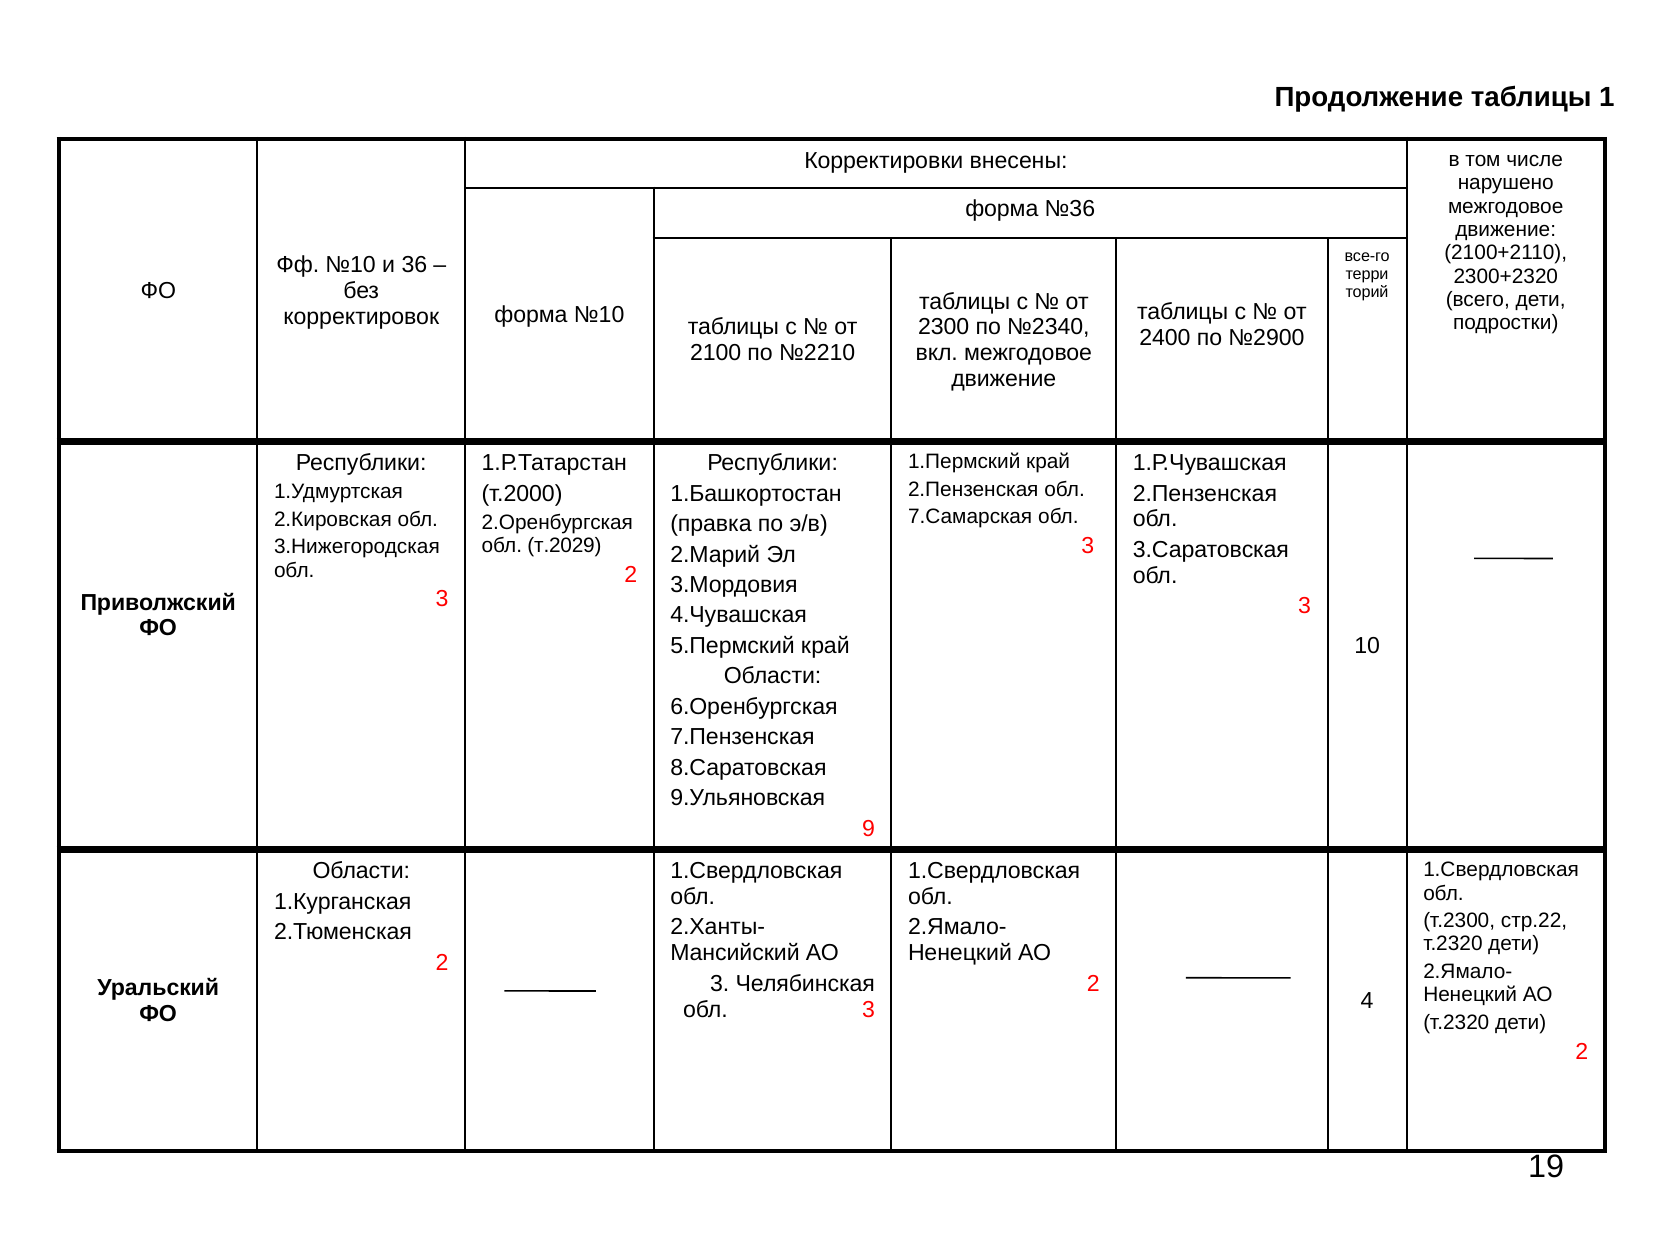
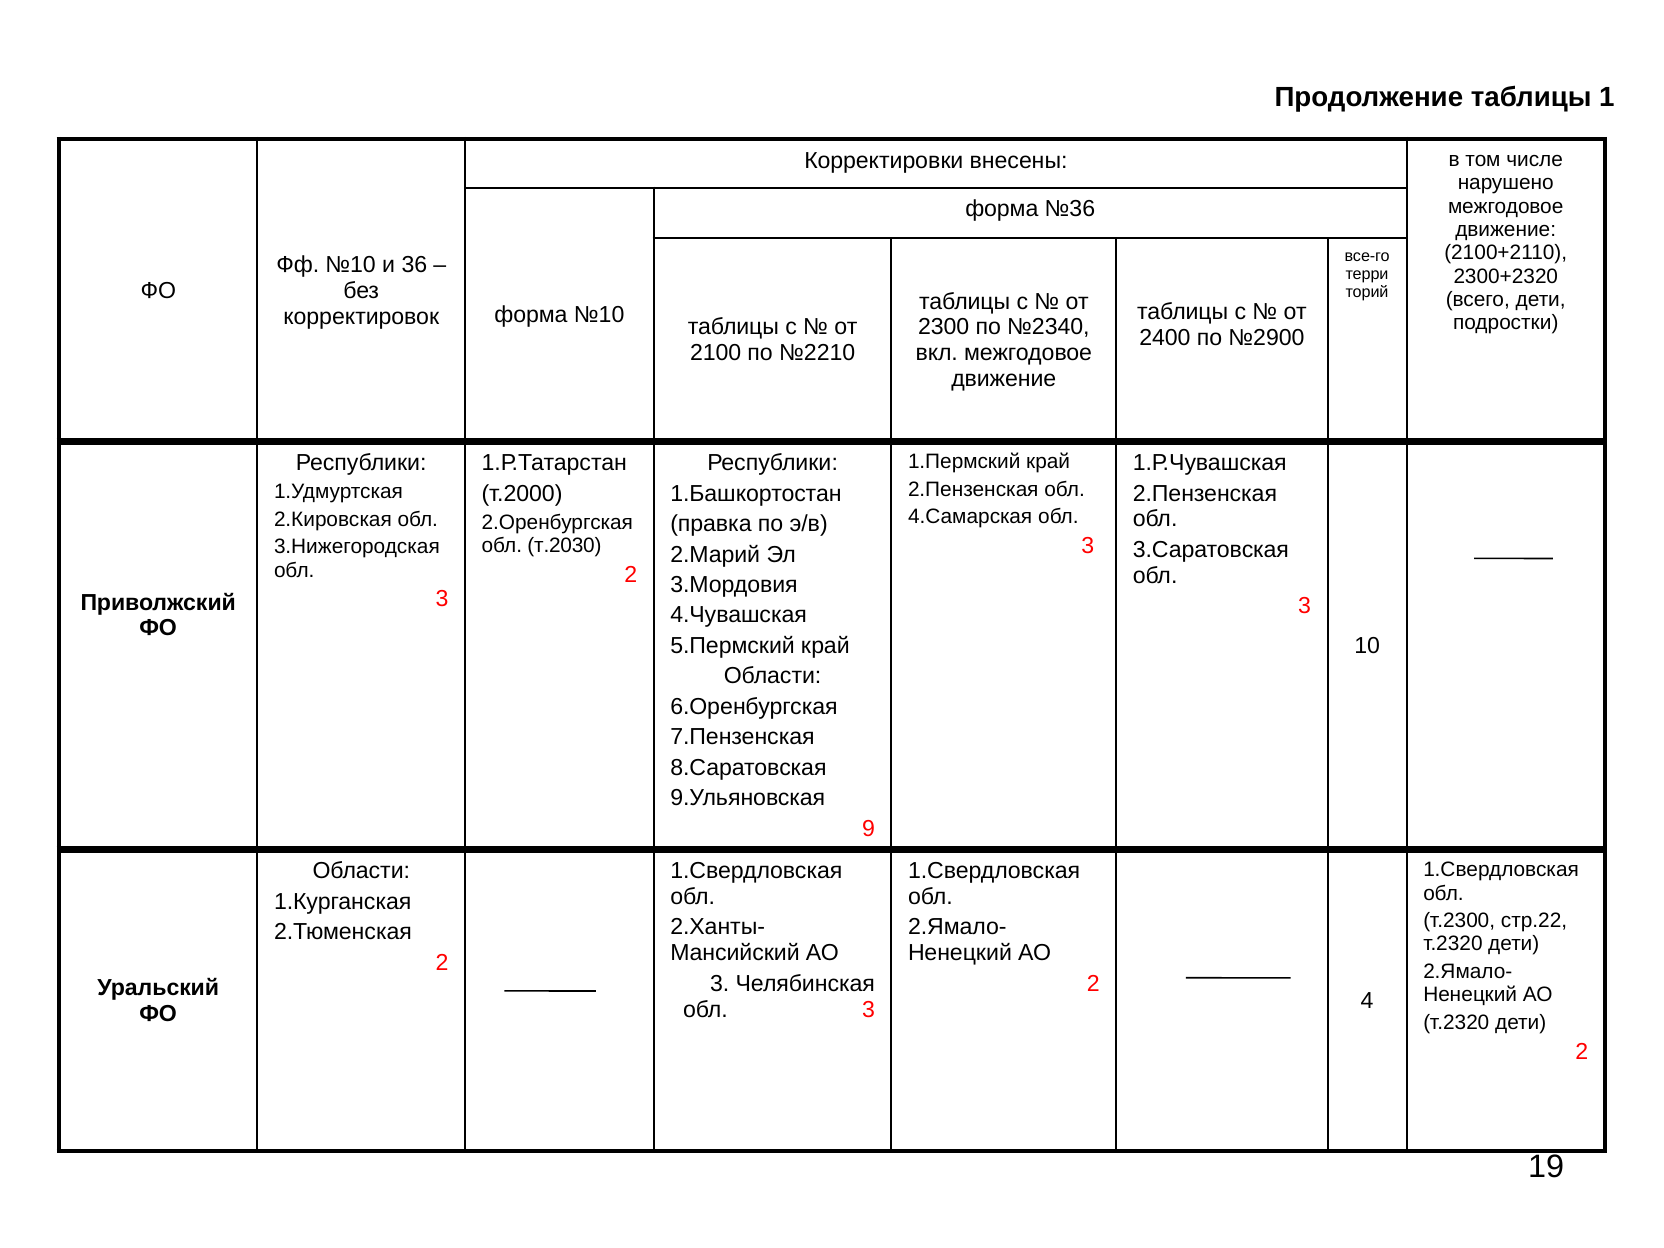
7.Самарская: 7.Самарская -> 4.Самарская
т.2029: т.2029 -> т.2030
